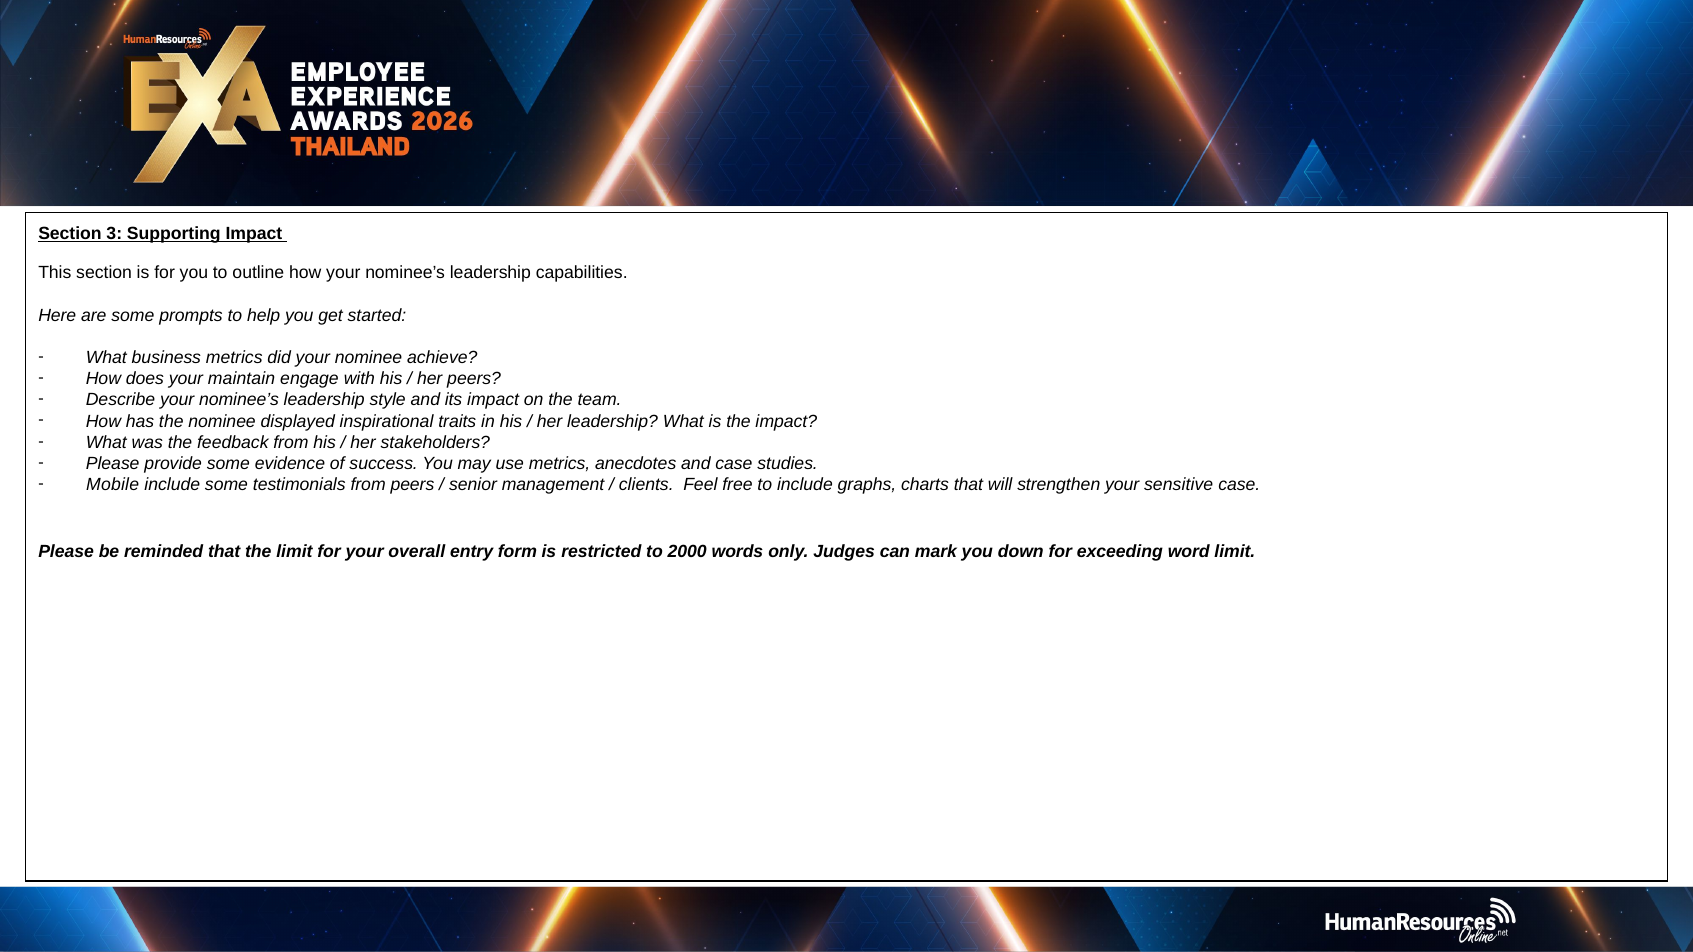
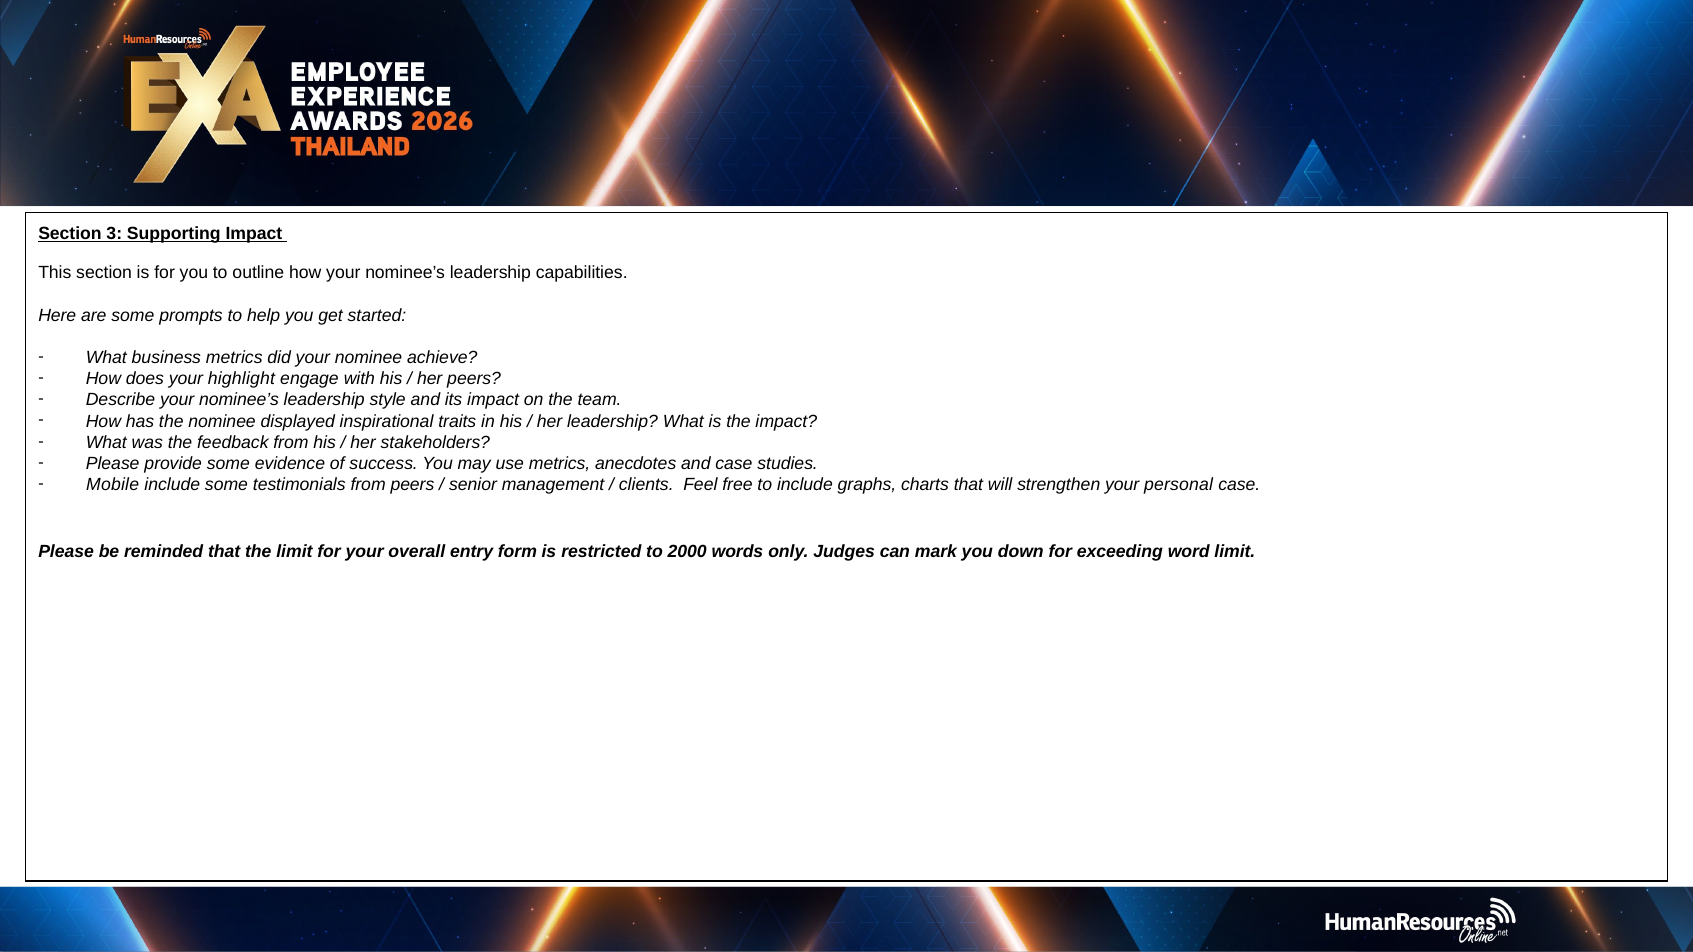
maintain: maintain -> highlight
sensitive: sensitive -> personal
